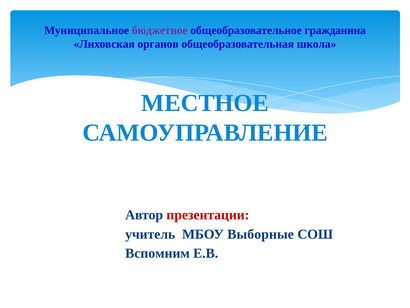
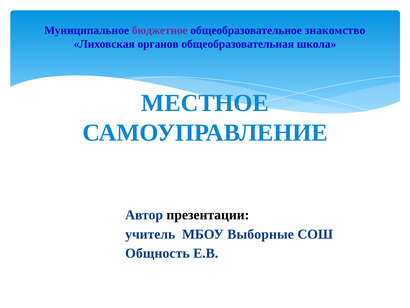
гражданина: гражданина -> знакомство
презентации colour: red -> black
Вспомним: Вспомним -> Общность
